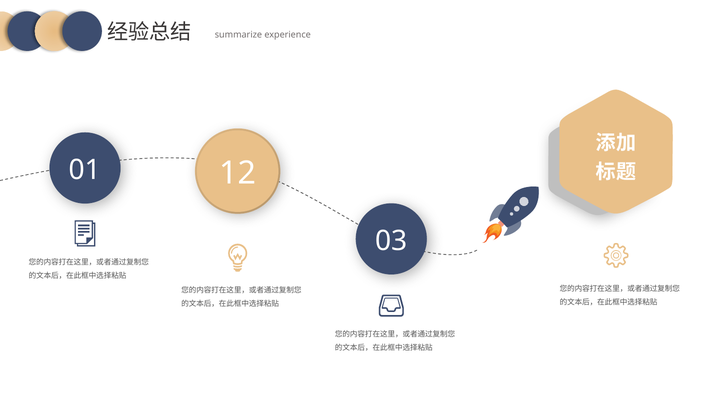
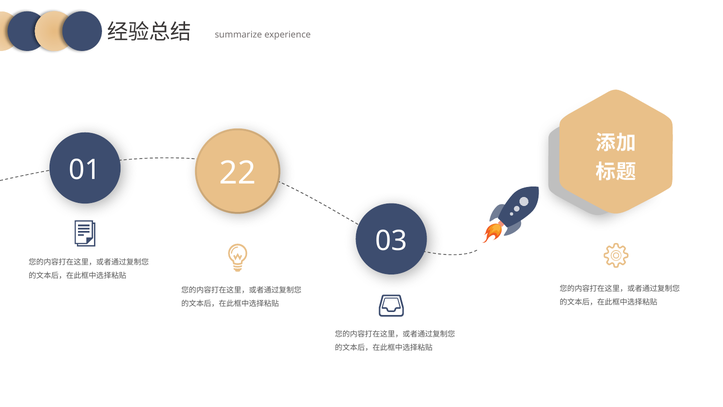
12: 12 -> 22
